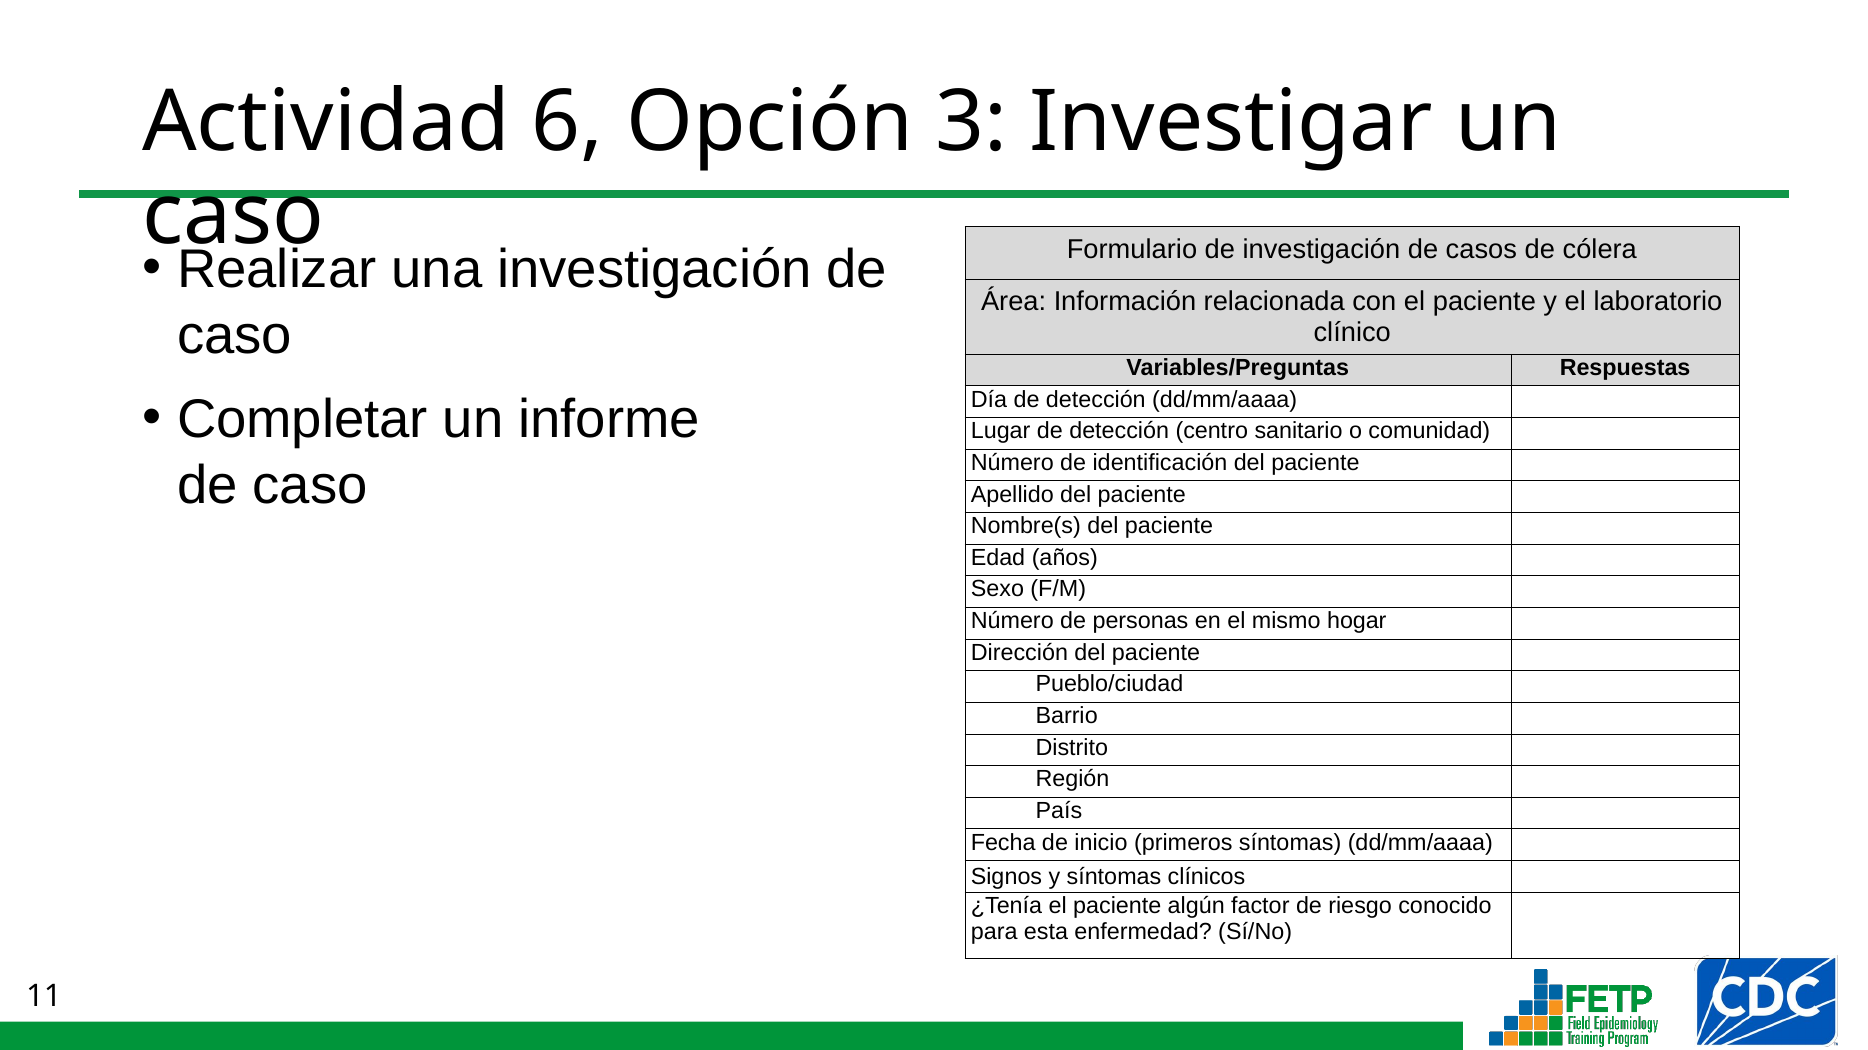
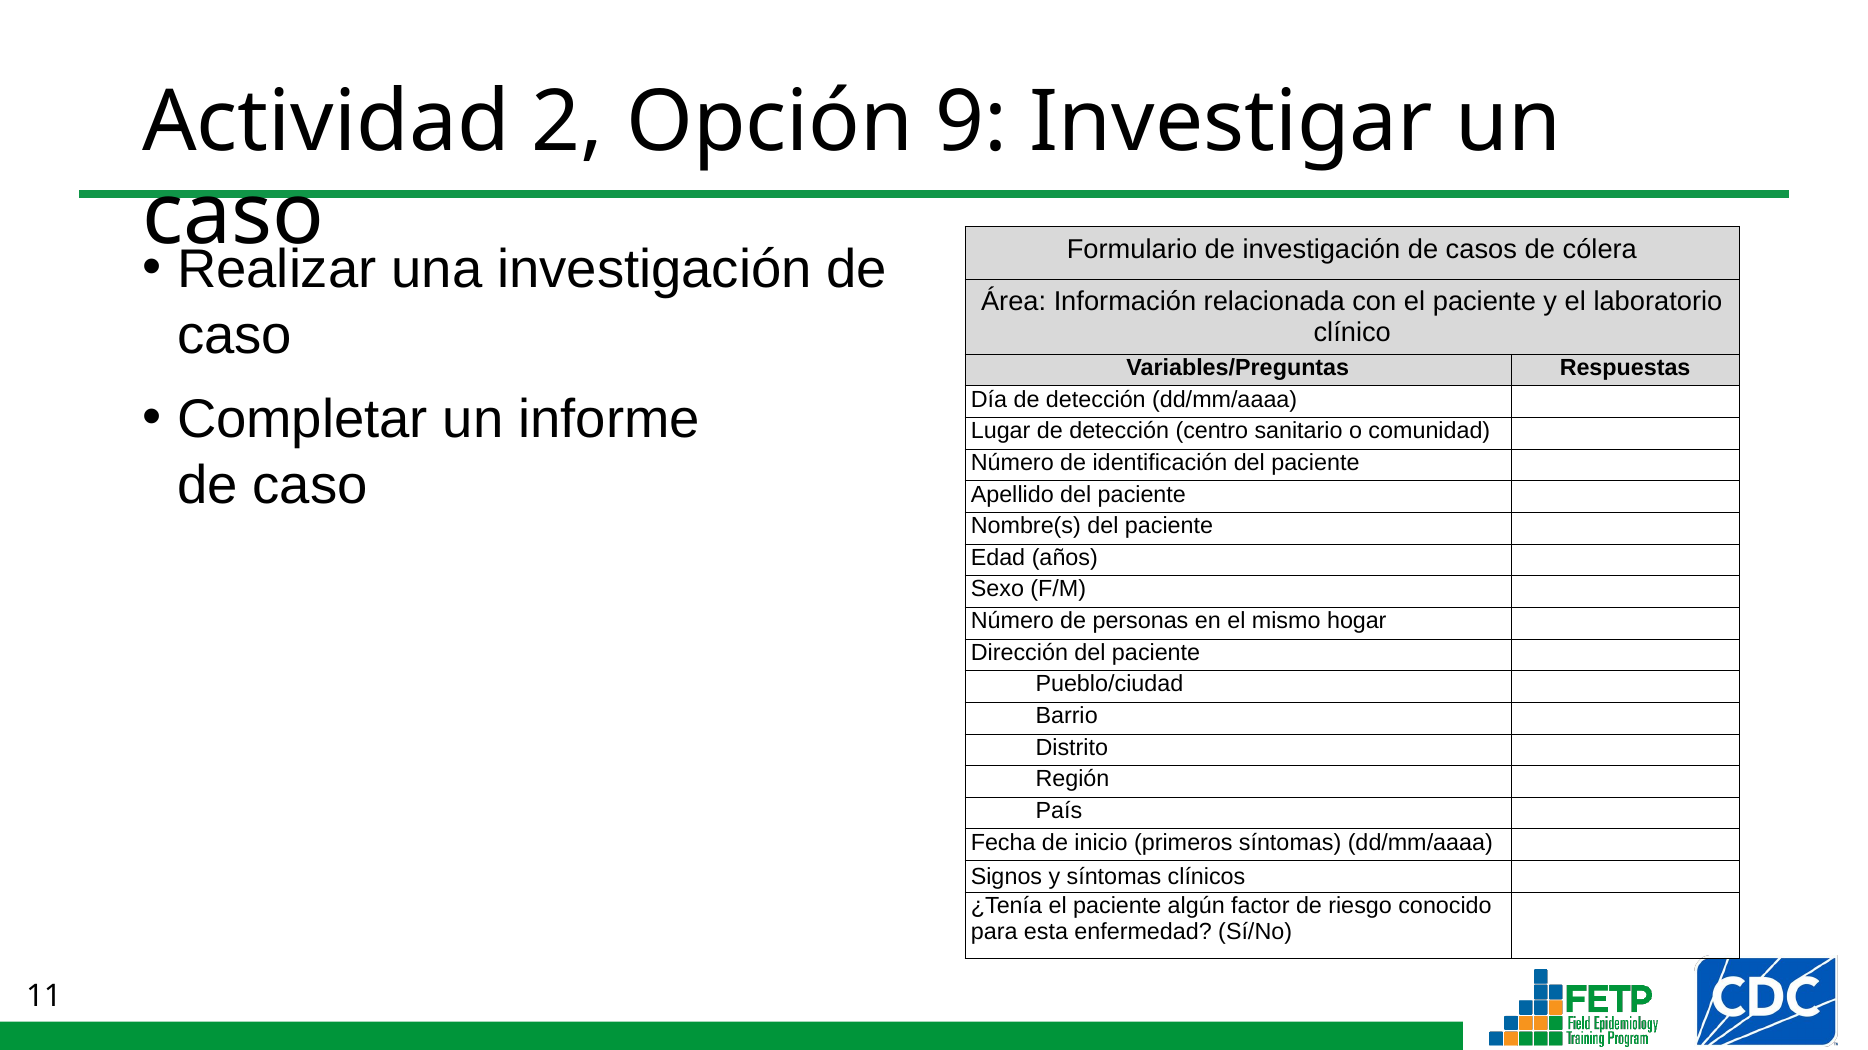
6: 6 -> 2
3: 3 -> 9
